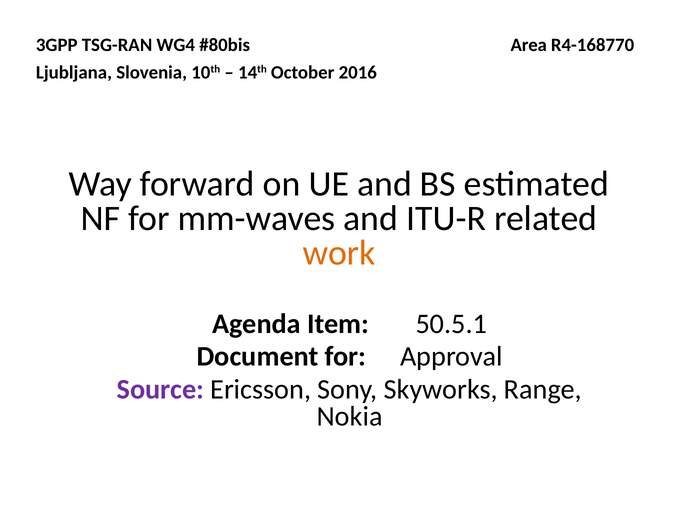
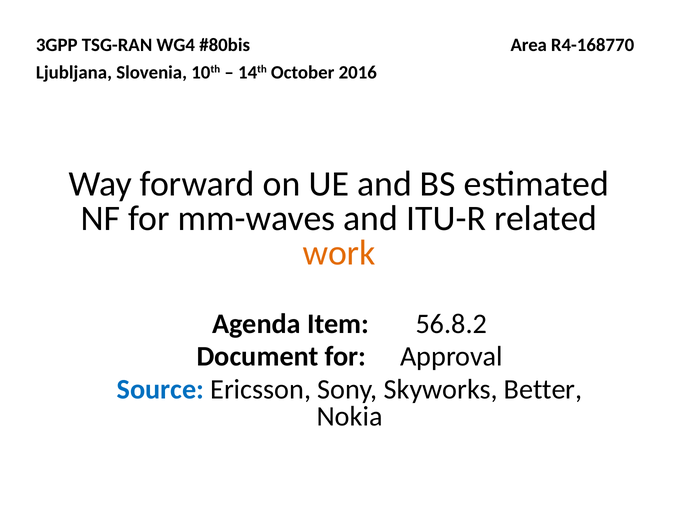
50.5.1: 50.5.1 -> 56.8.2
Source colour: purple -> blue
Range: Range -> Better
